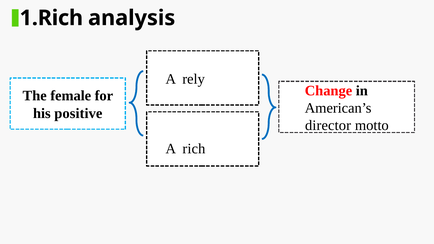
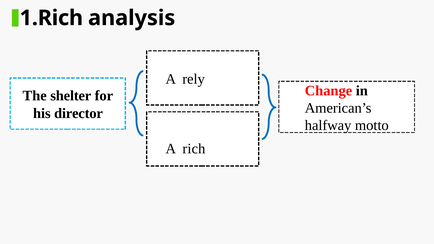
female: female -> shelter
positive: positive -> director
director: director -> halfway
